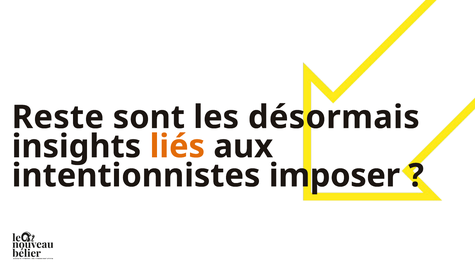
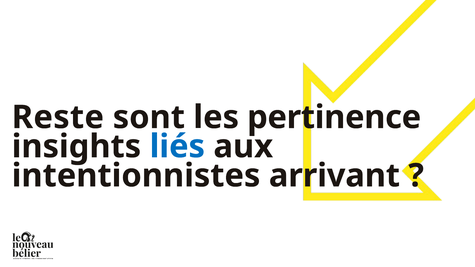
désormais: désormais -> pertinence
liés colour: orange -> blue
imposer: imposer -> arrivant
